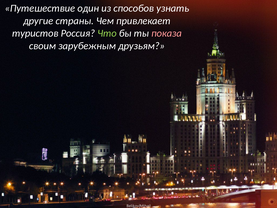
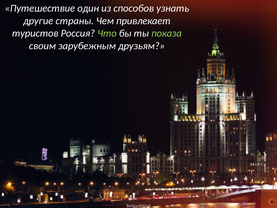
показа colour: pink -> light green
